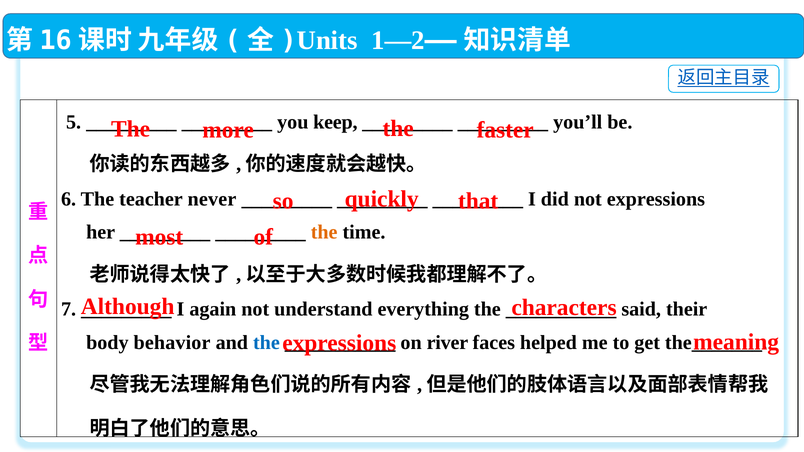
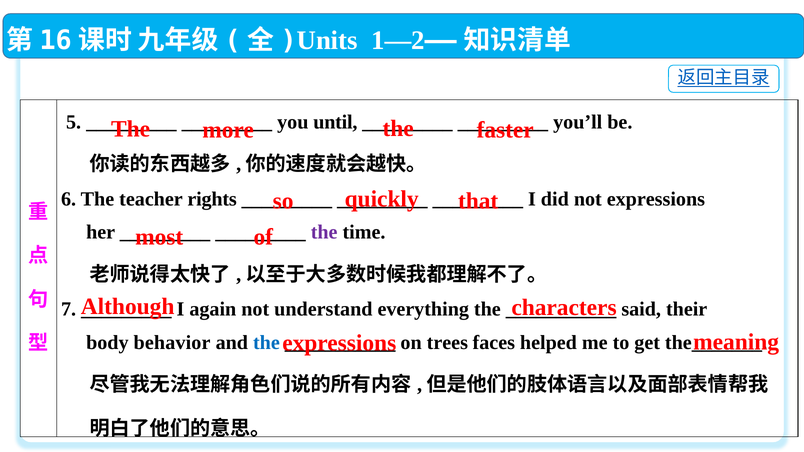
keep: keep -> until
never: never -> rights
the at (324, 232) colour: orange -> purple
river: river -> trees
